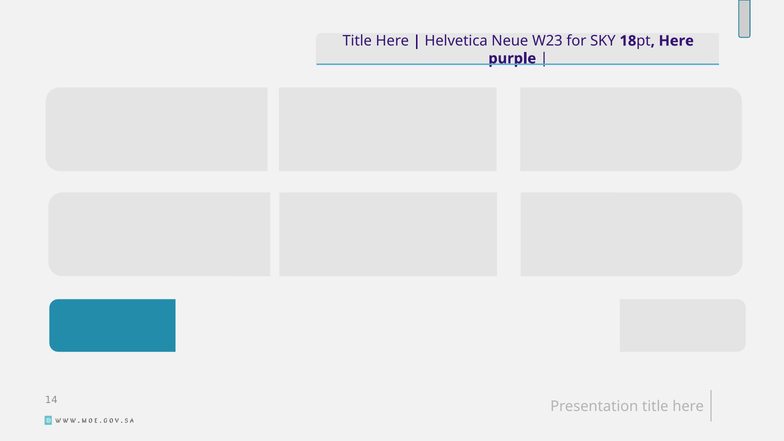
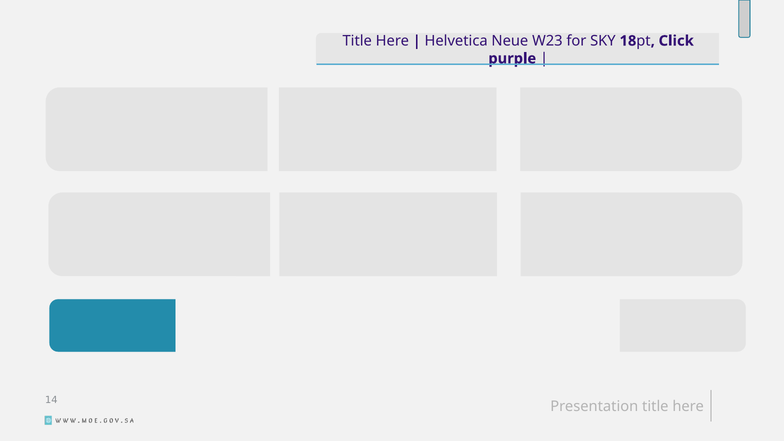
Here at (676, 41): Here -> Click
